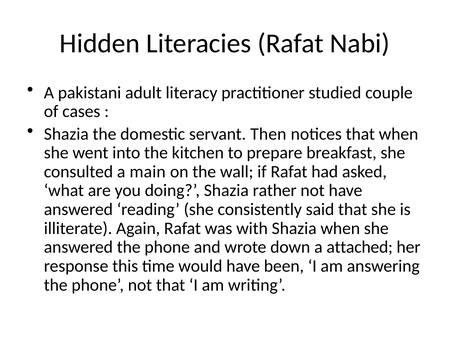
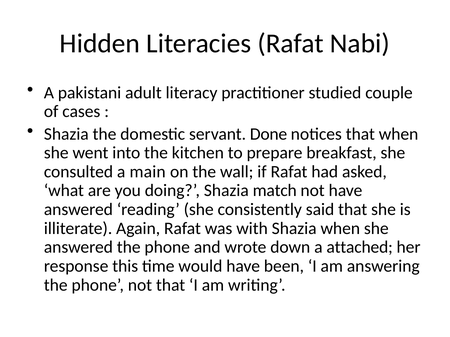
Then: Then -> Done
rather: rather -> match
